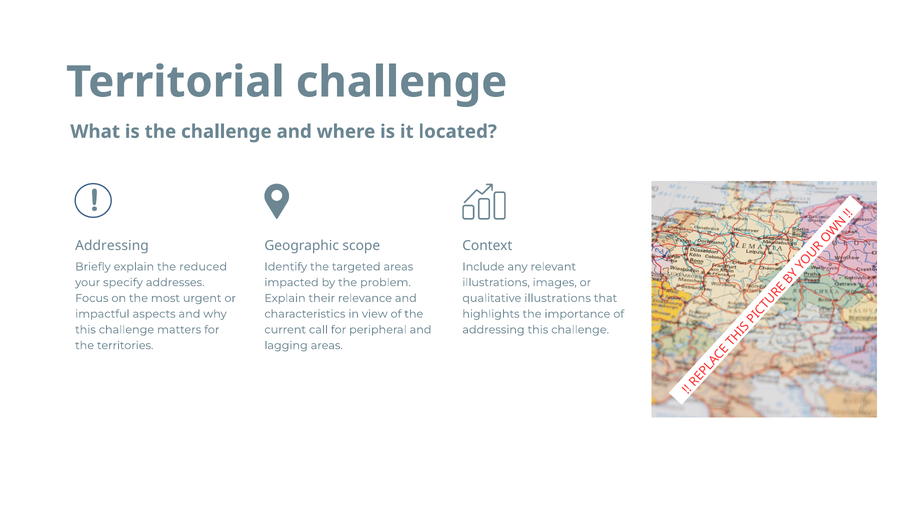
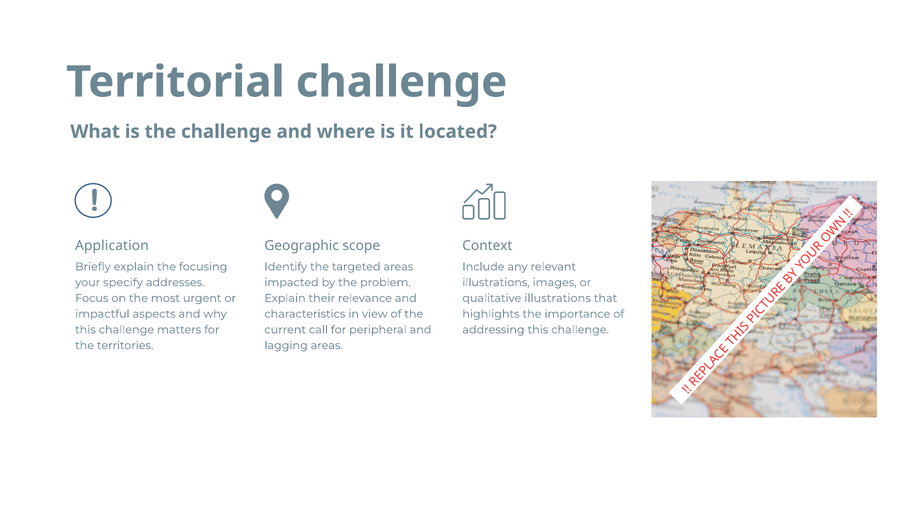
Addressing at (112, 246): Addressing -> Application
reduced: reduced -> focusing
